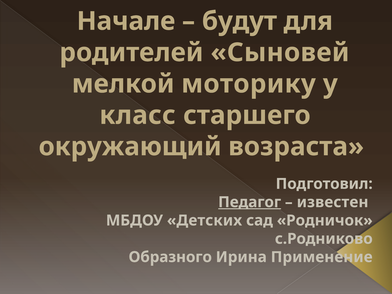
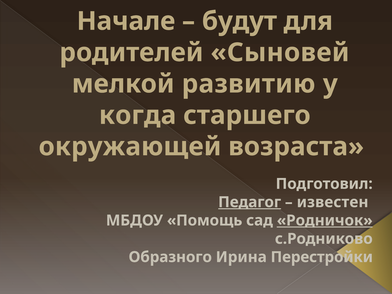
моторику: моторику -> развитию
класс: класс -> когда
окружающий: окружающий -> окружающей
Детских: Детских -> Помощь
Родничок underline: none -> present
Применение: Применение -> Перестройки
